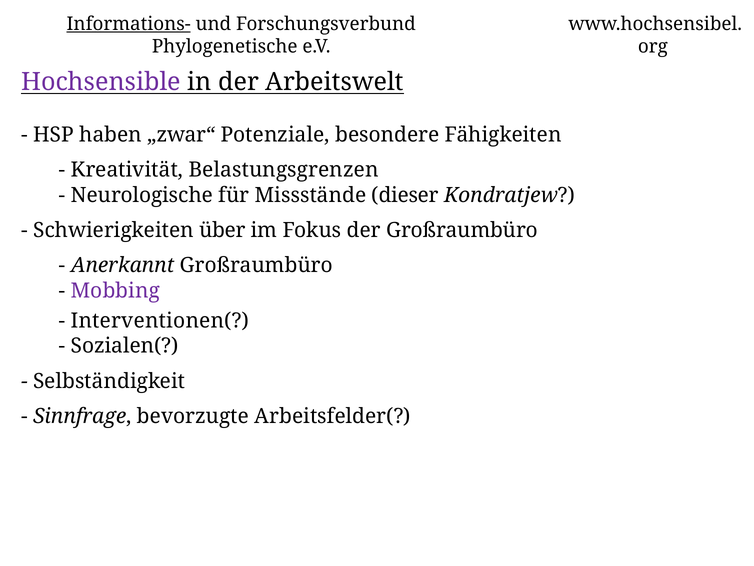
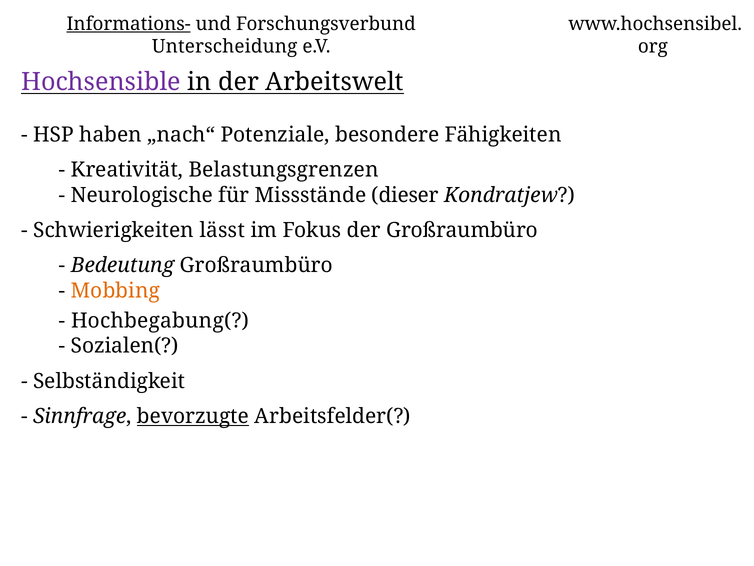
Phylogenetische: Phylogenetische -> Unterscheidung
„zwar“: „zwar“ -> „nach“
über: über -> lässt
Anerkannt: Anerkannt -> Bedeutung
Mobbing colour: purple -> orange
Interventionen(: Interventionen( -> Hochbegabung(
bevorzugte underline: none -> present
